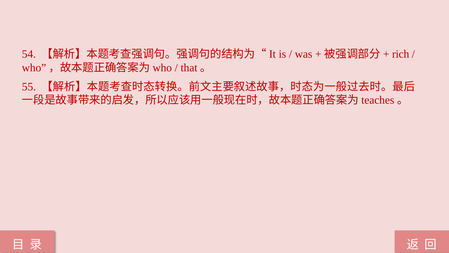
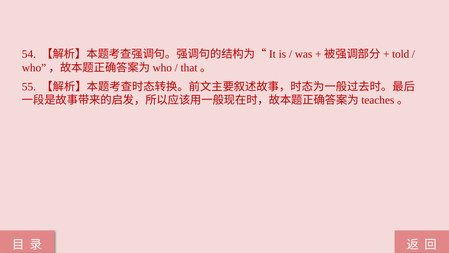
rich: rich -> told
